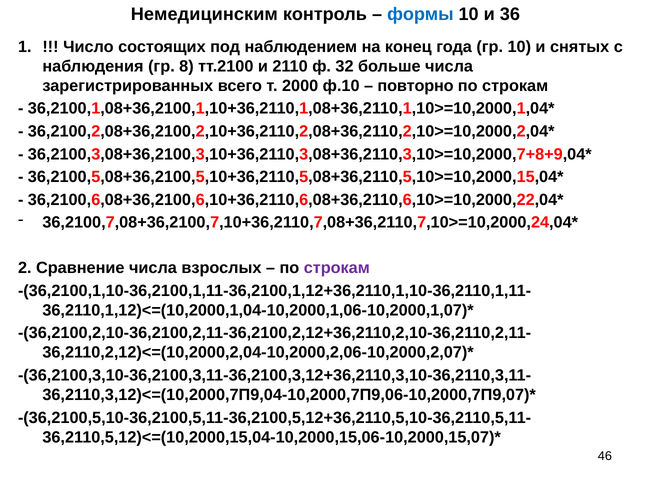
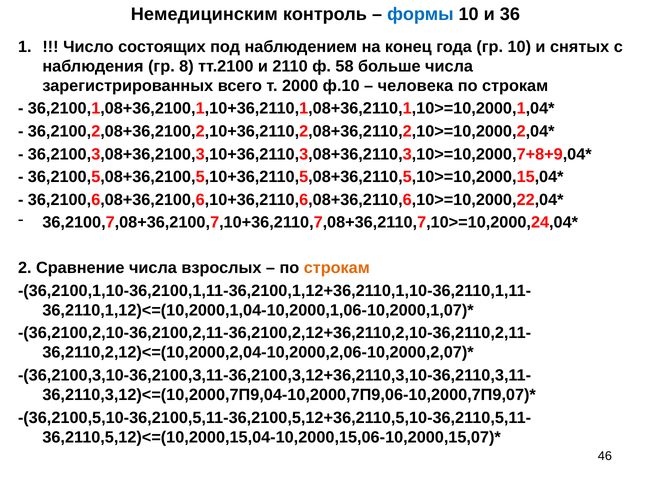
32: 32 -> 58
повторно: повторно -> человека
строкам at (337, 268) colour: purple -> orange
